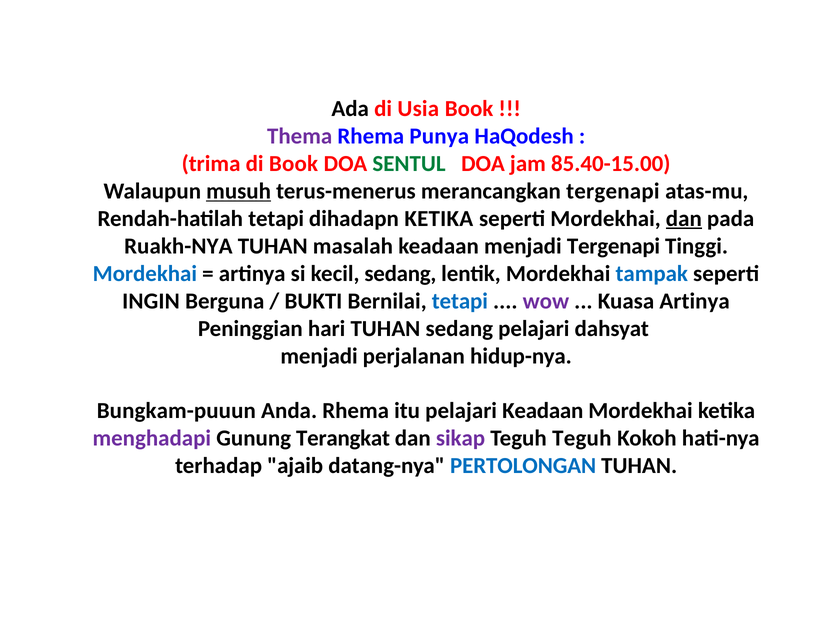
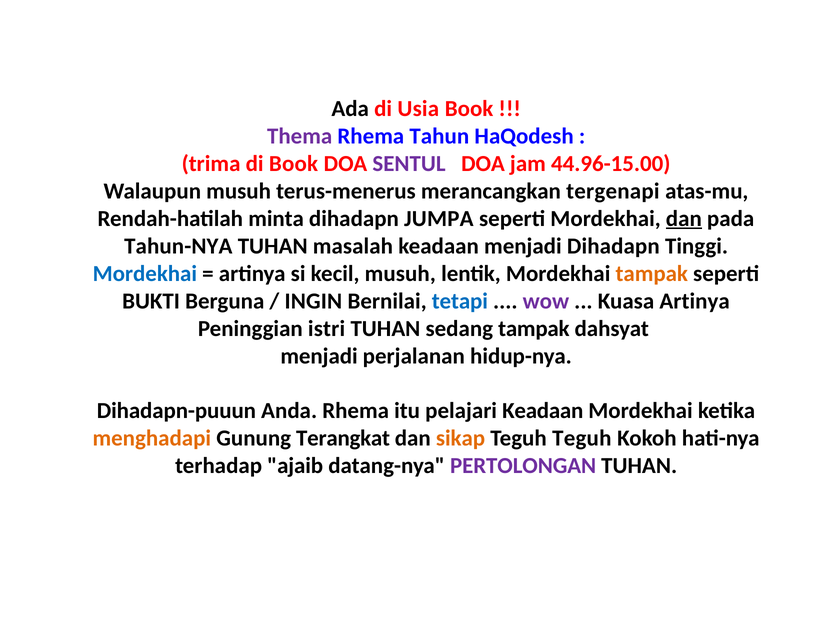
Punya: Punya -> Tahun
SENTUL colour: green -> purple
85.40-15.00: 85.40-15.00 -> 44.96-15.00
musuh at (239, 191) underline: present -> none
Rendah-hatilah tetapi: tetapi -> minta
dihadapn KETIKA: KETIKA -> JUMPA
Ruakh-NYA: Ruakh-NYA -> Tahun-NYA
menjadi Tergenapi: Tergenapi -> Dihadapn
kecil sedang: sedang -> musuh
tampak at (652, 274) colour: blue -> orange
INGIN: INGIN -> BUKTI
BUKTI: BUKTI -> INGIN
hari: hari -> istri
sedang pelajari: pelajari -> tampak
Bungkam-puuun: Bungkam-puuun -> Dihadapn-puuun
menghadapi colour: purple -> orange
sikap colour: purple -> orange
PERTOLONGAN colour: blue -> purple
